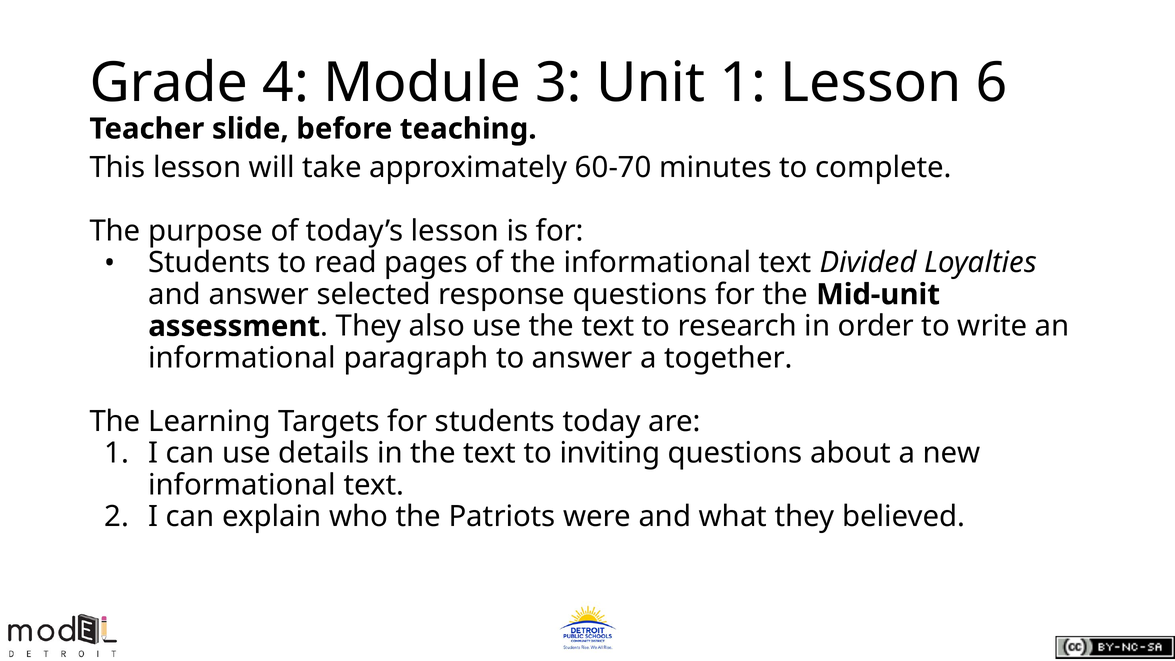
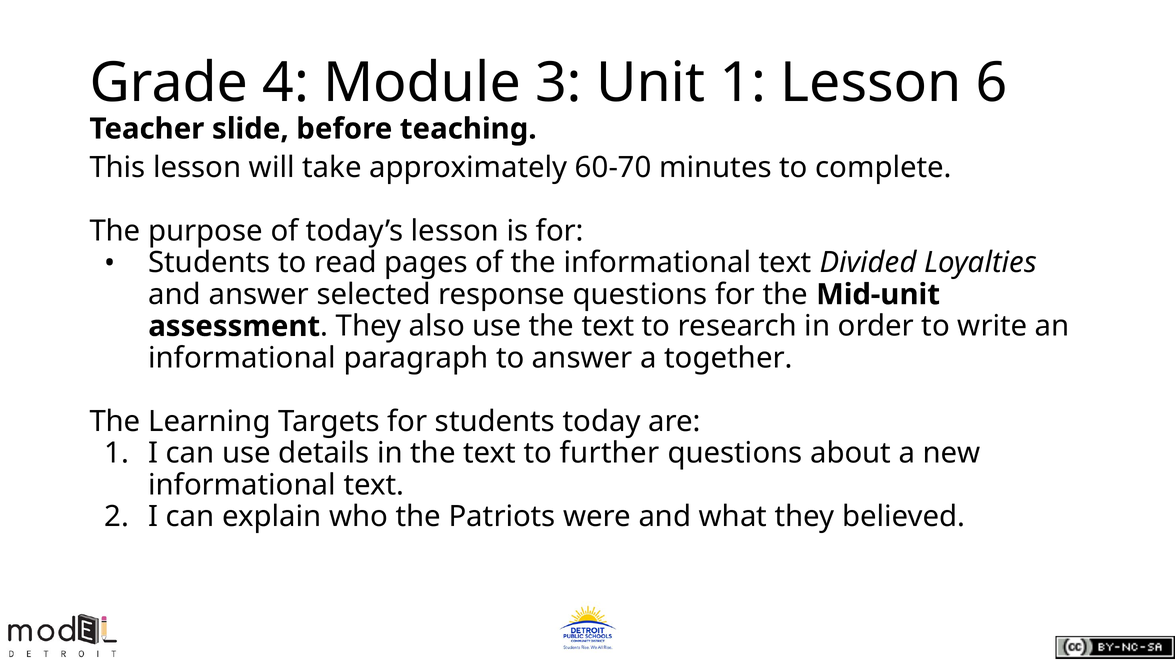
inviting: inviting -> further
